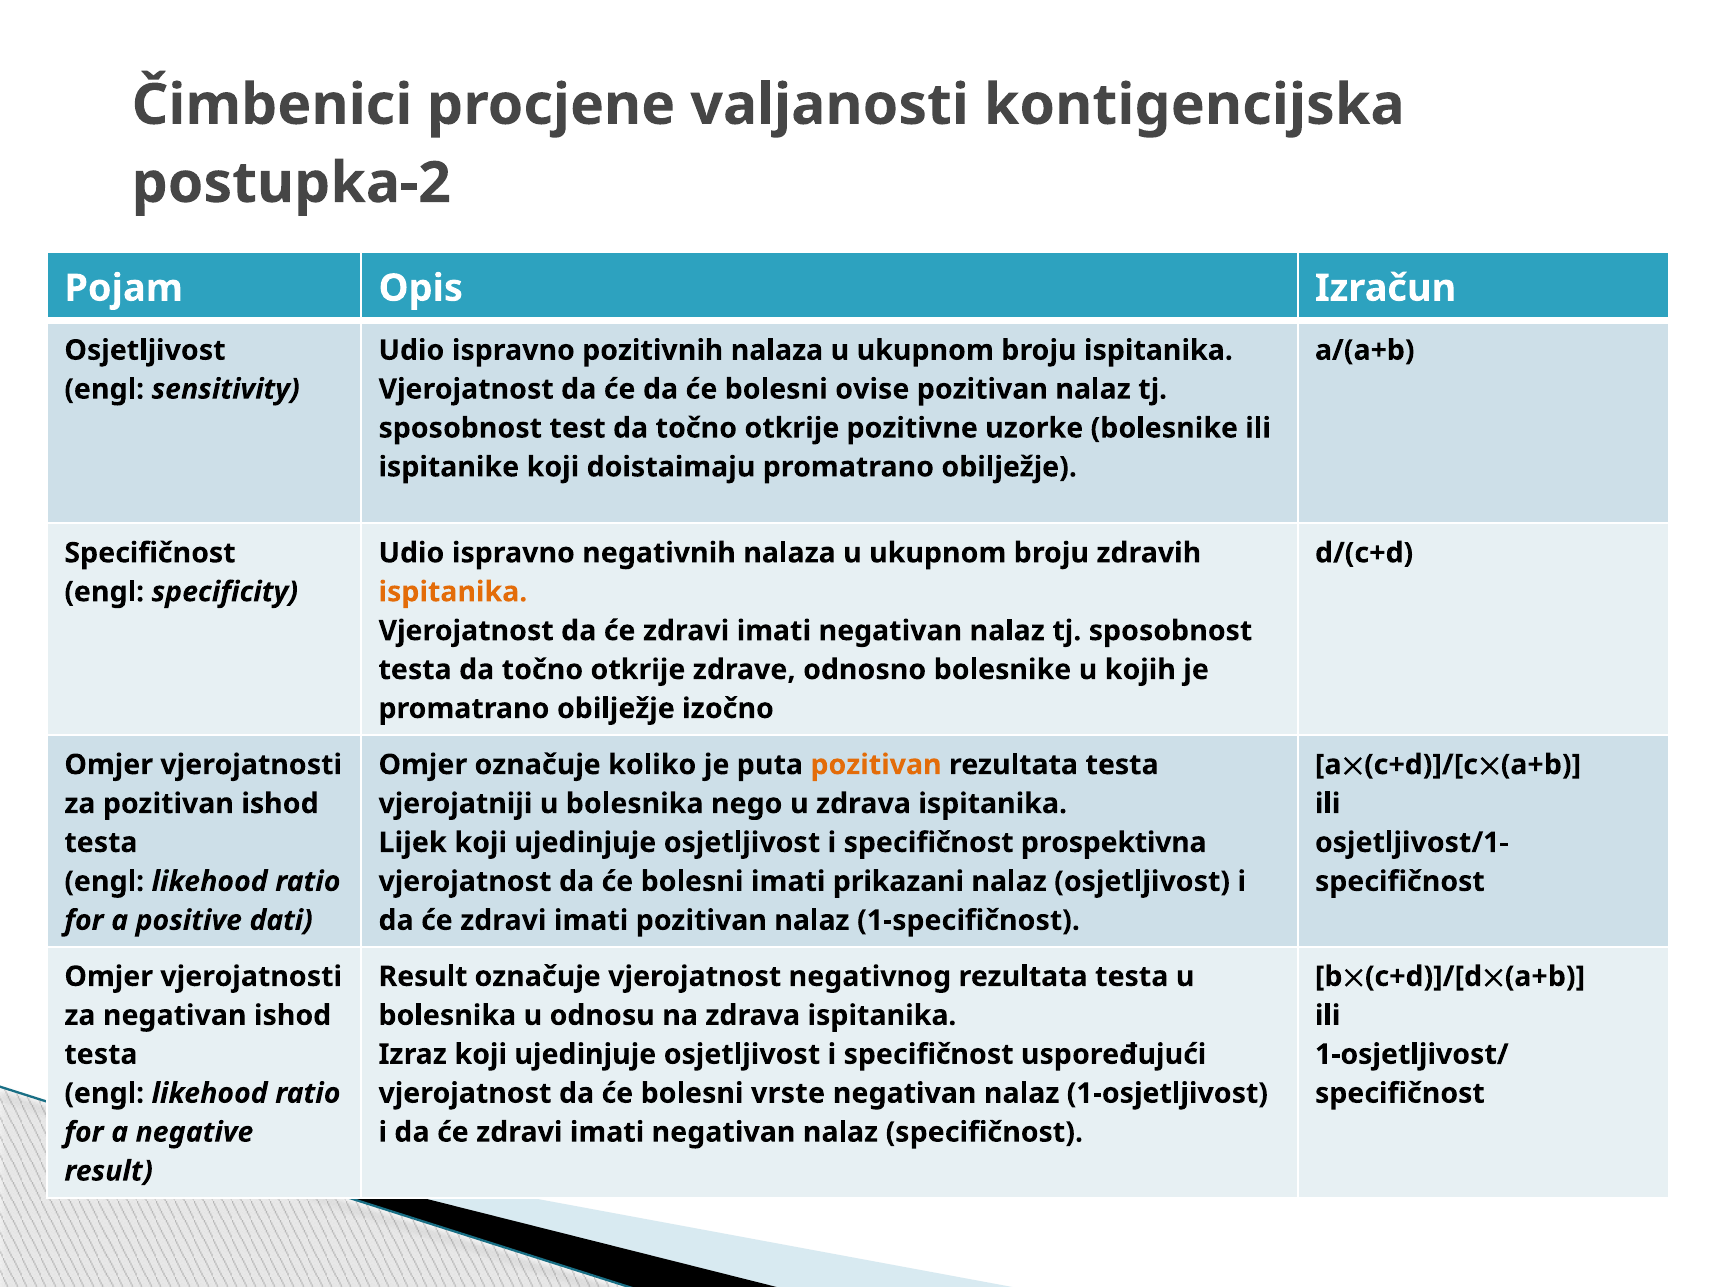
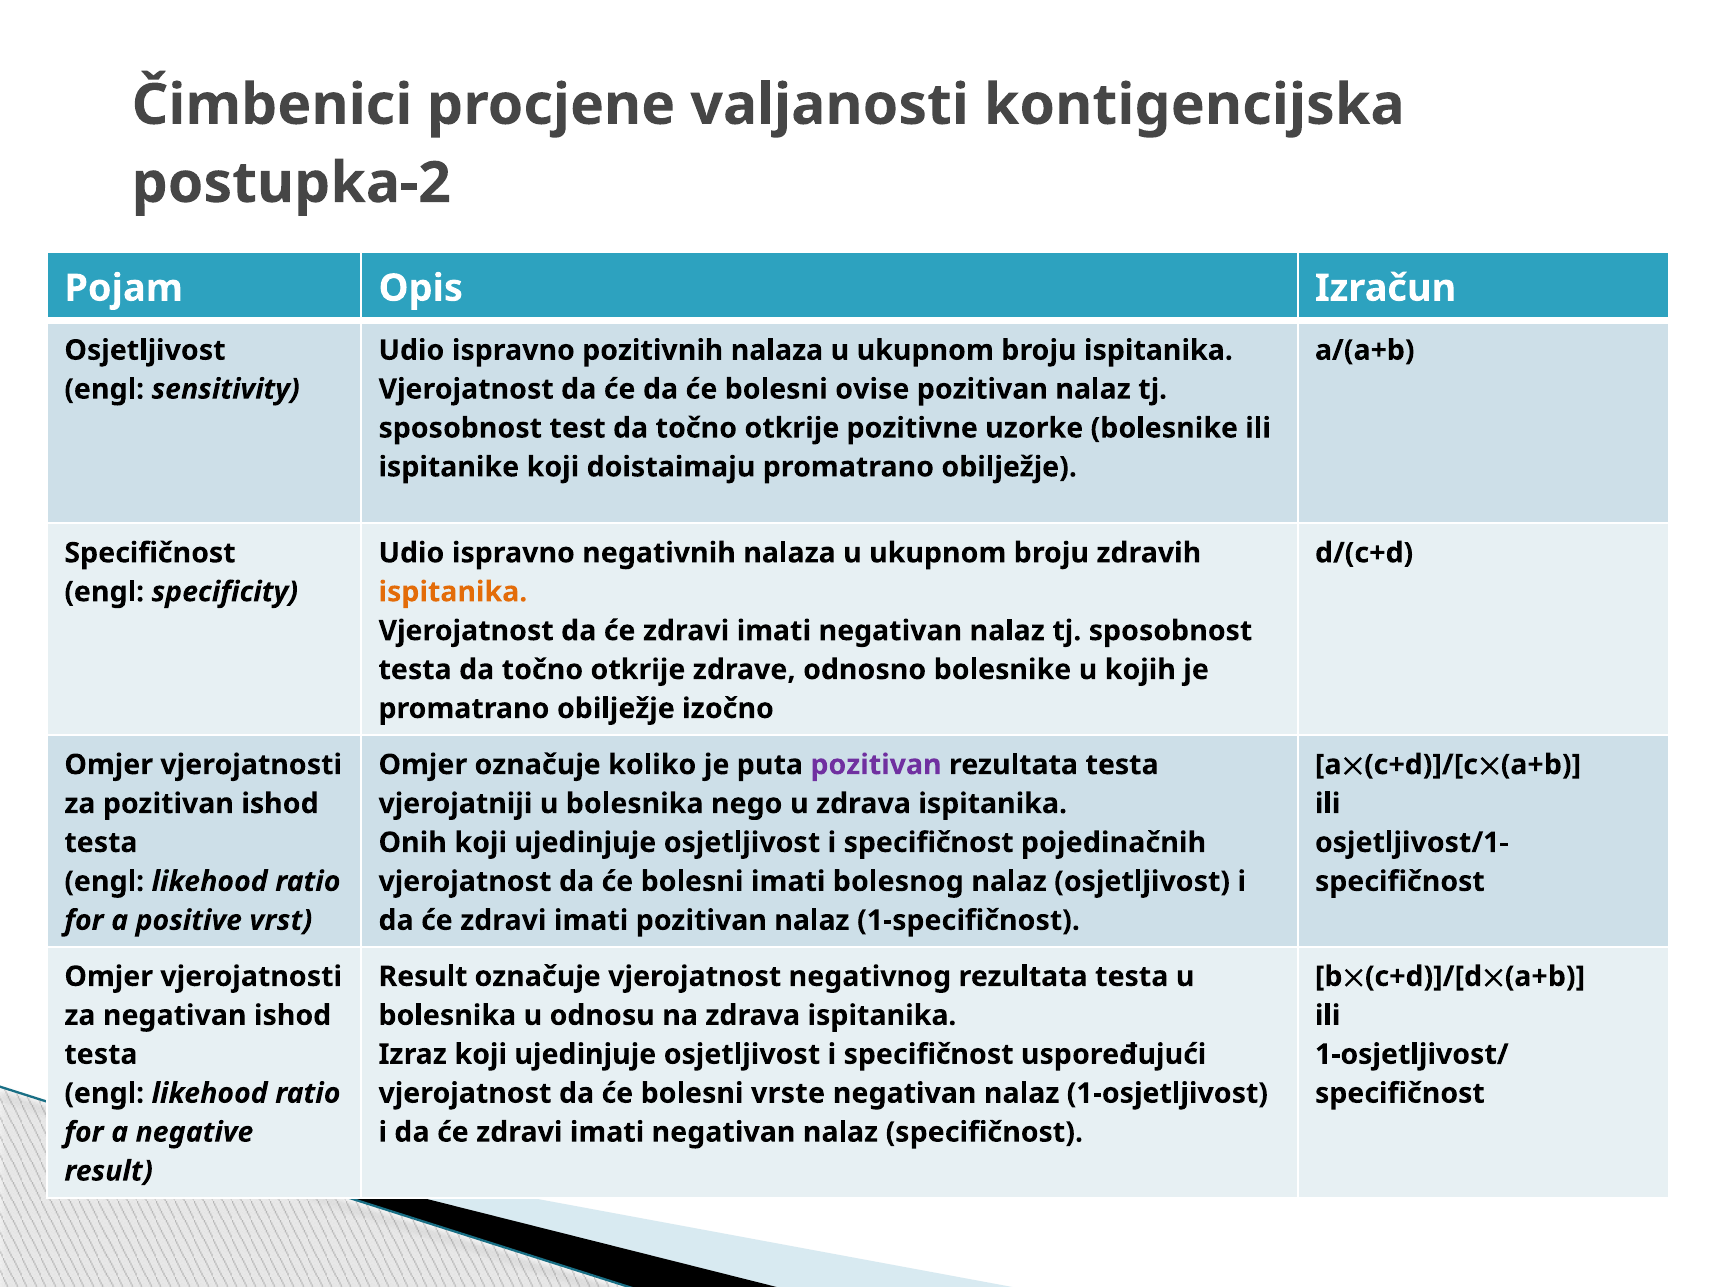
pozitivan at (876, 765) colour: orange -> purple
Lijek: Lijek -> Onih
prospektivna: prospektivna -> pojedinačnih
prikazani: prikazani -> bolesnog
dati: dati -> vrst
